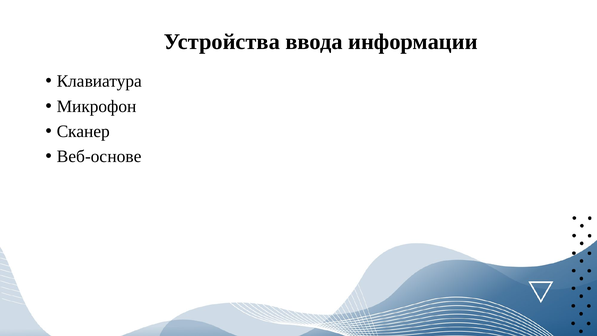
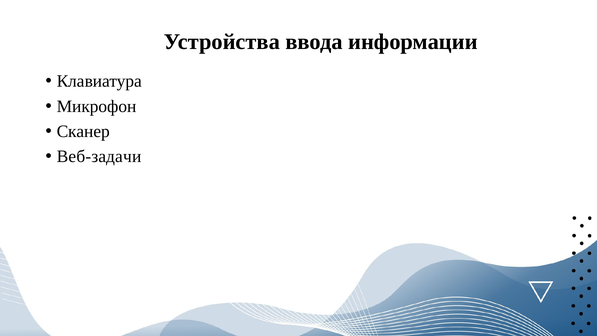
Веб-основе: Веб-основе -> Веб-задачи
